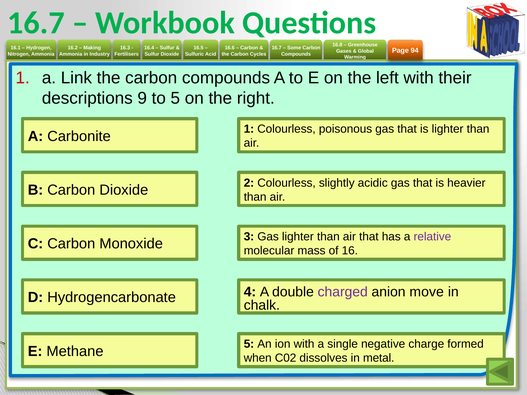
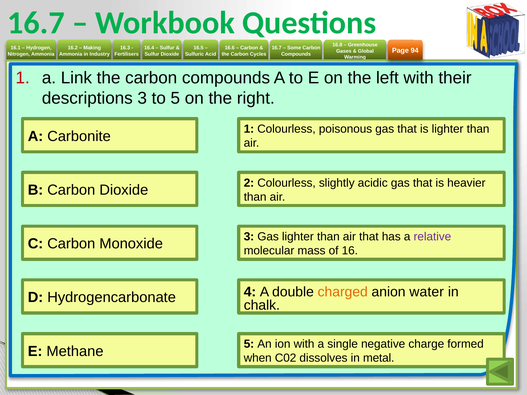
descriptions 9: 9 -> 3
charged colour: purple -> orange
move: move -> water
